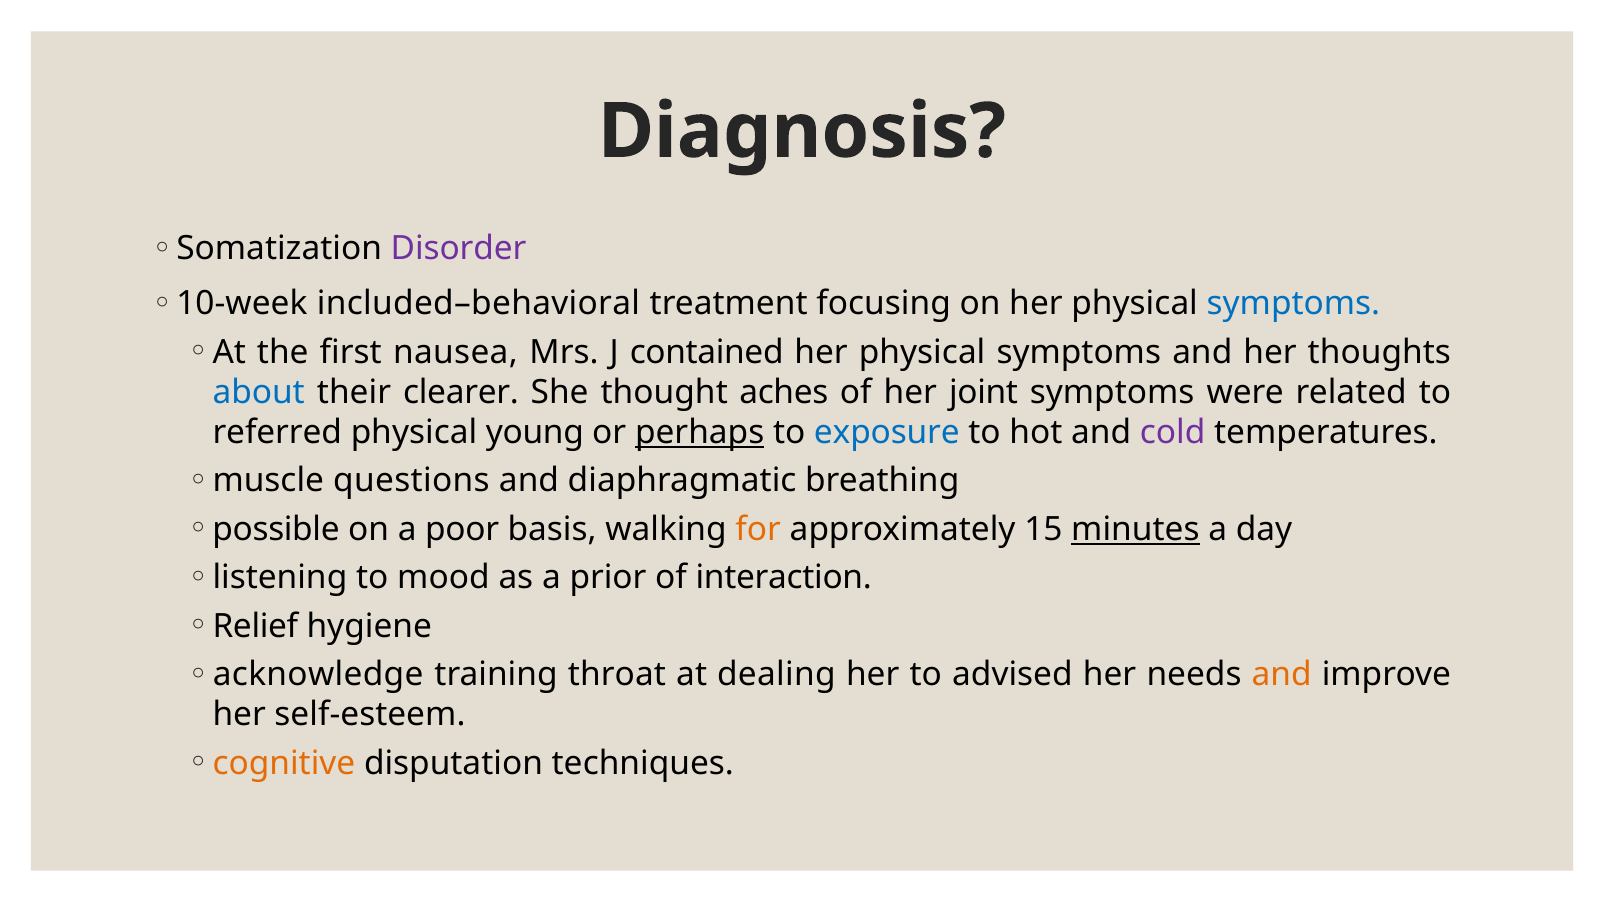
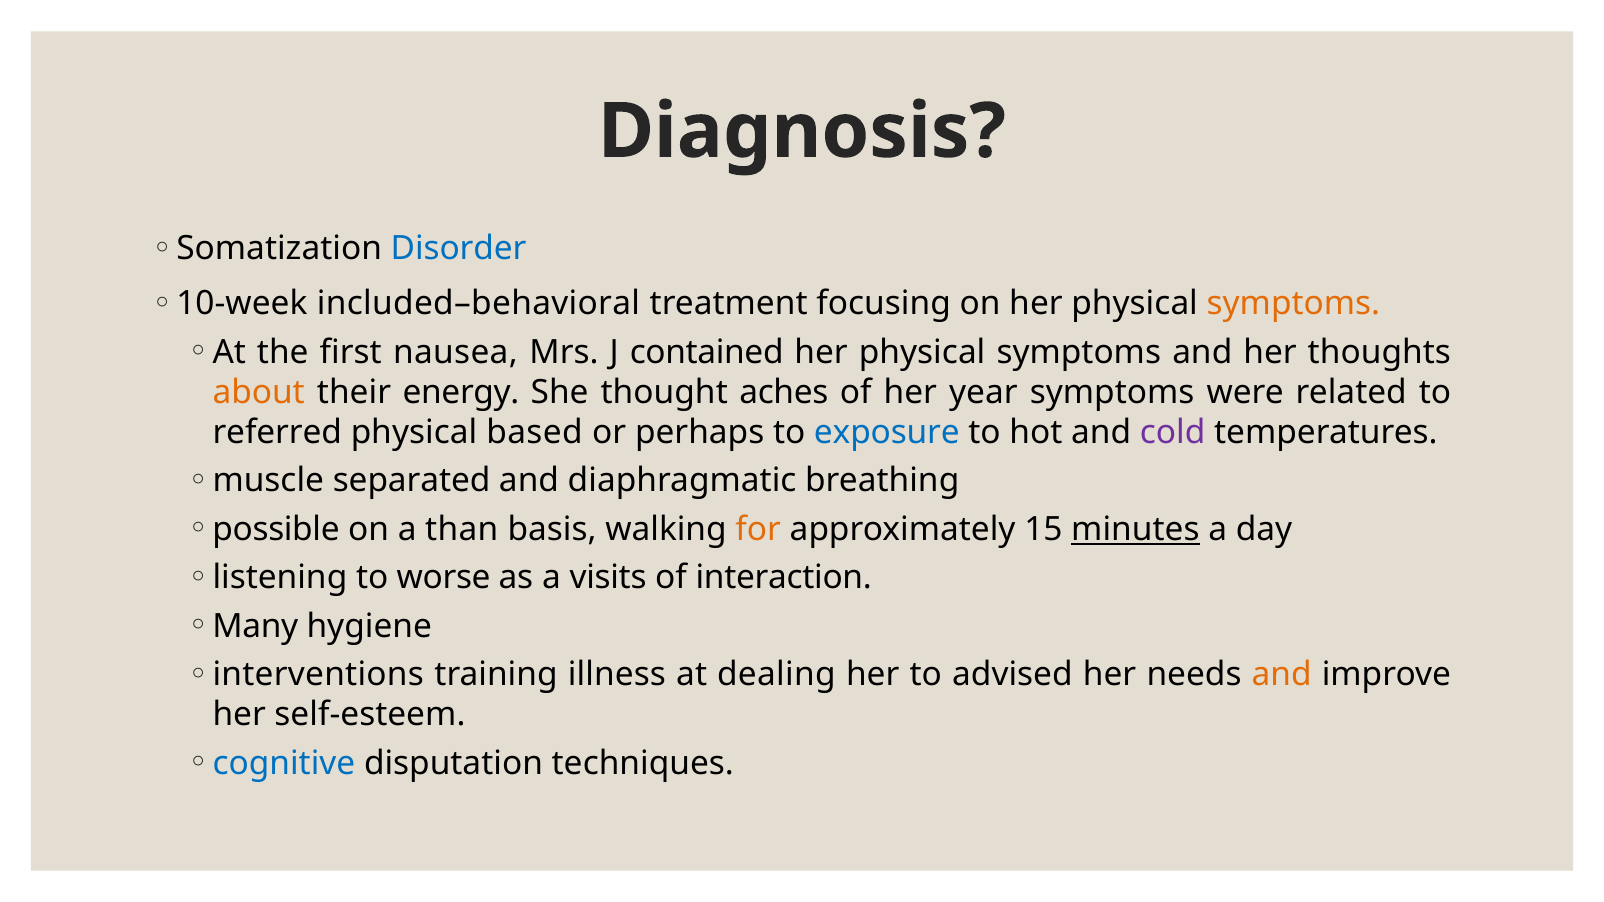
Disorder colour: purple -> blue
symptoms at (1293, 304) colour: blue -> orange
about colour: blue -> orange
clearer: clearer -> energy
joint: joint -> year
young: young -> based
perhaps underline: present -> none
questions: questions -> separated
poor: poor -> than
mood: mood -> worse
prior: prior -> visits
Relief: Relief -> Many
acknowledge: acknowledge -> interventions
throat: throat -> illness
cognitive colour: orange -> blue
